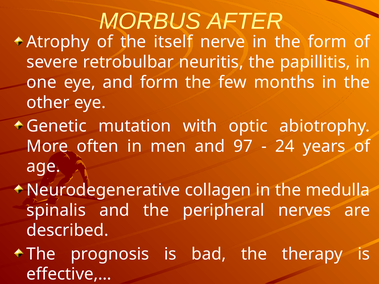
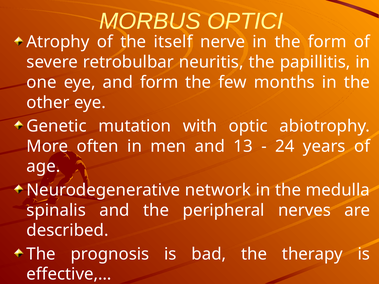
AFTER: AFTER -> OPTICI
97: 97 -> 13
collagen: collagen -> network
